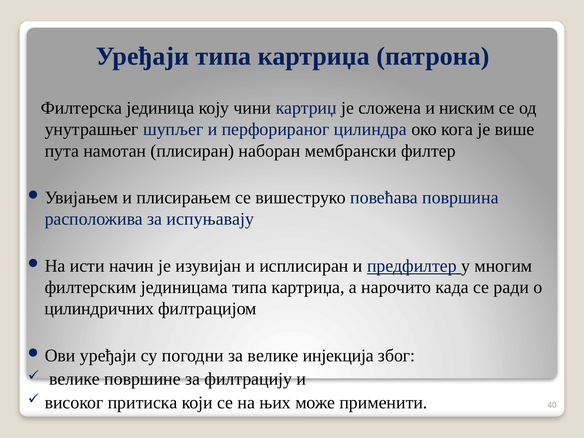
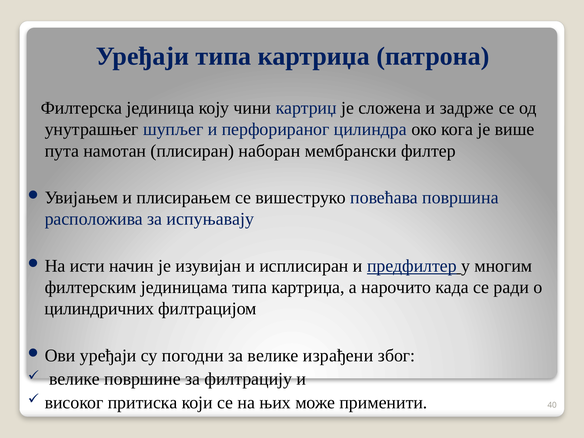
ниским: ниским -> задрже
инјекција: инјекција -> израђени
